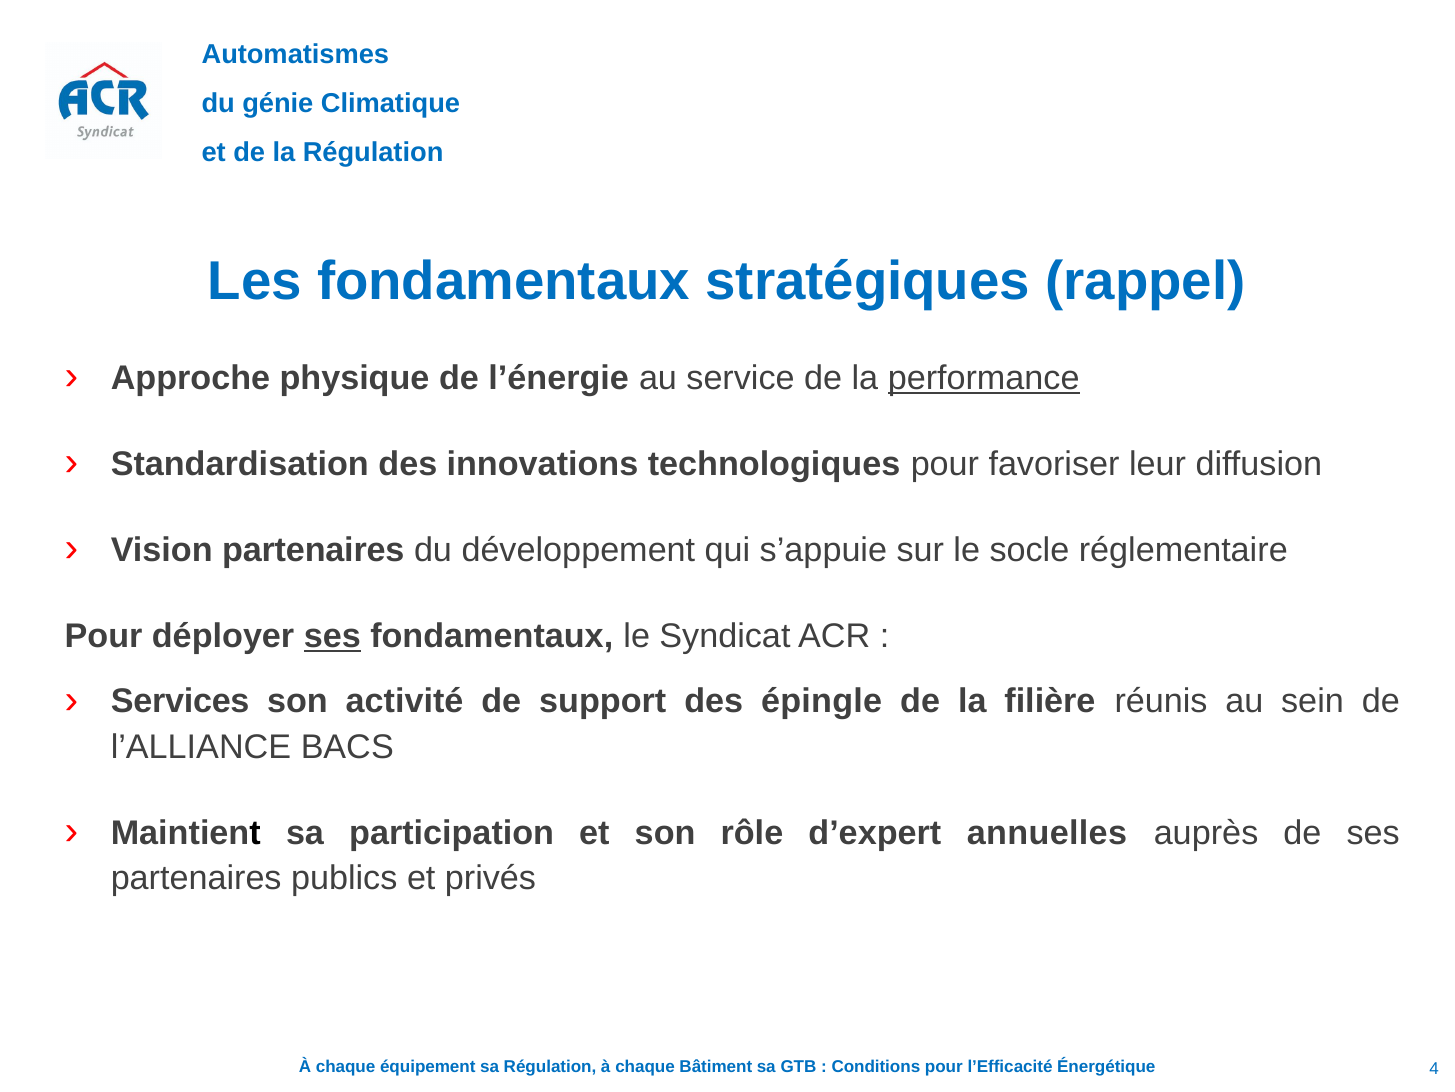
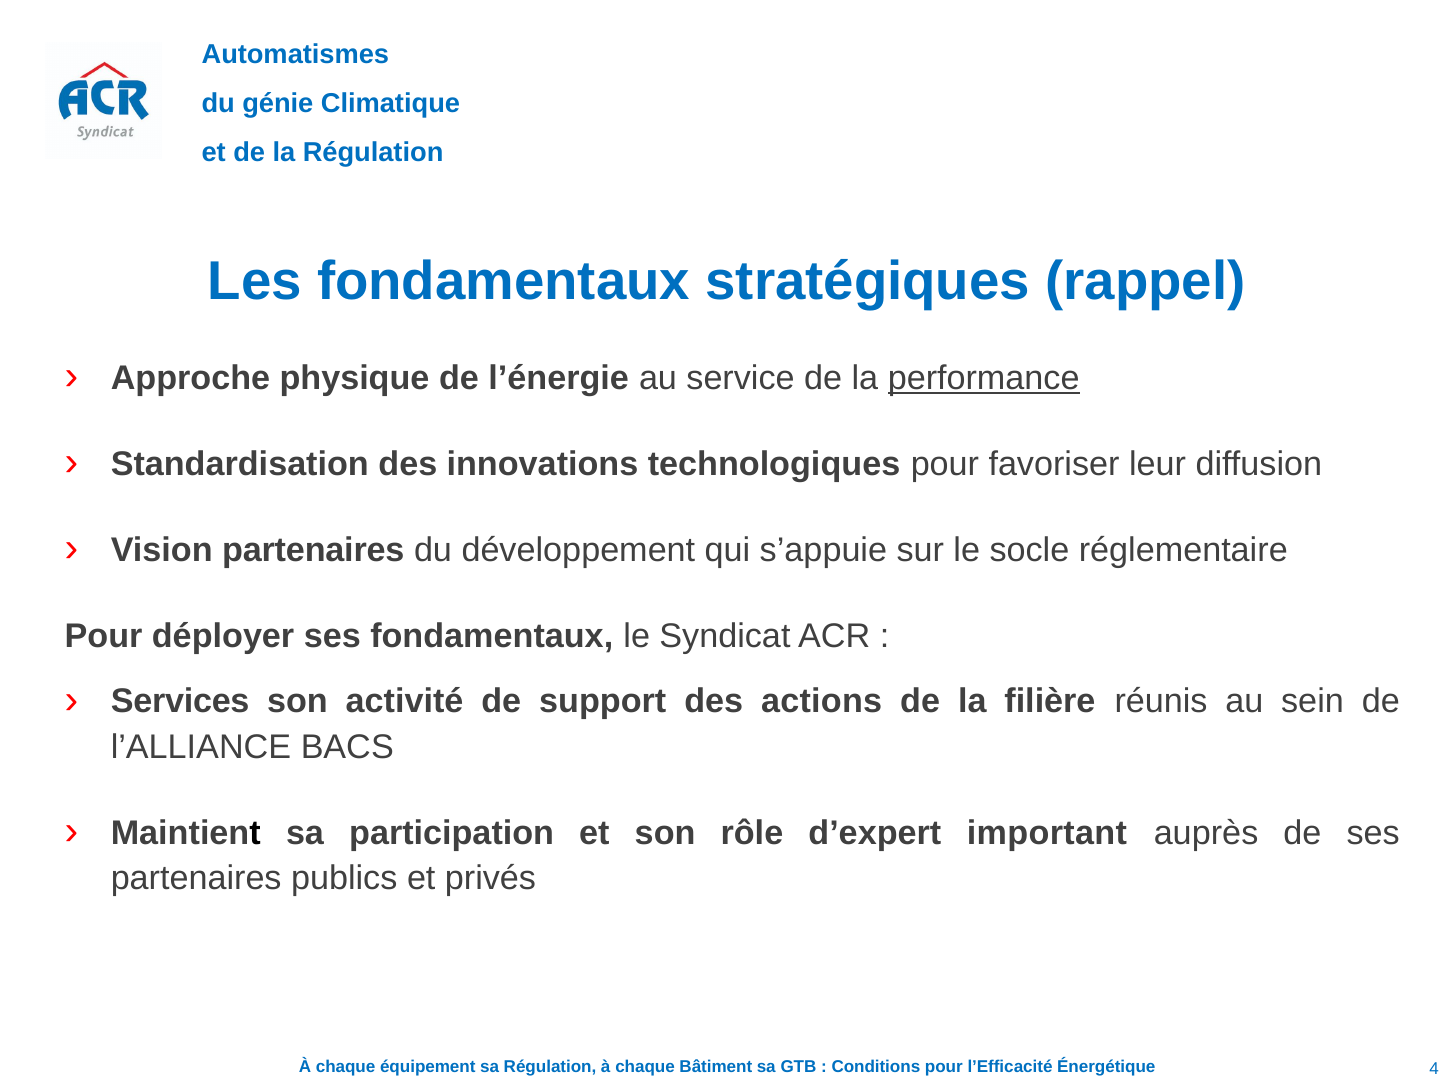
ses at (332, 636) underline: present -> none
épingle: épingle -> actions
annuelles: annuelles -> important
